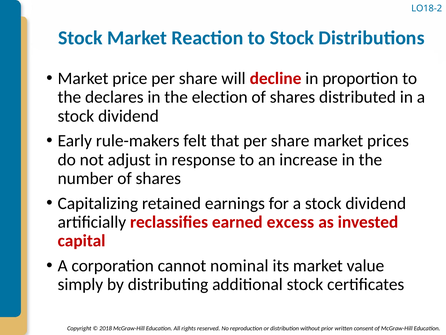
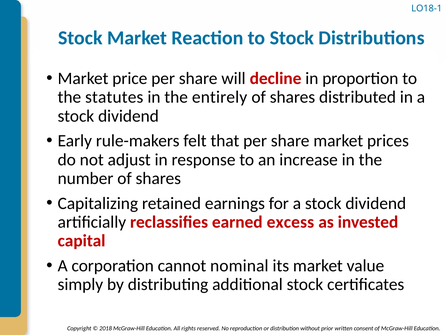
LO18-2: LO18-2 -> LO18-1
declares: declares -> statutes
election: election -> entirely
